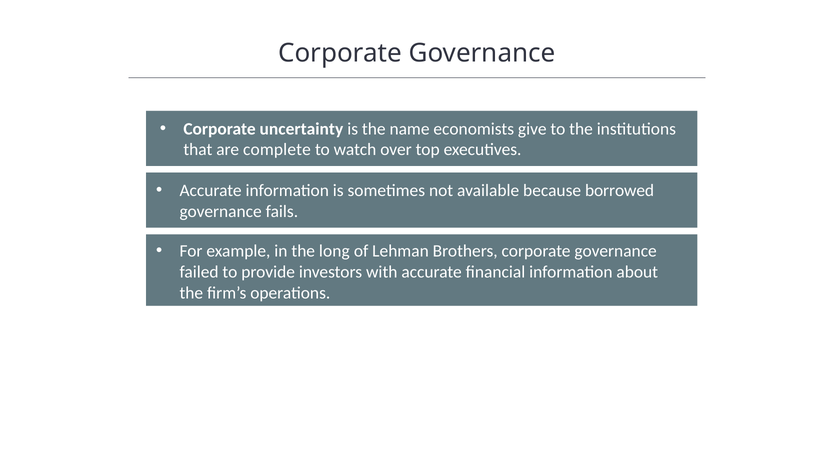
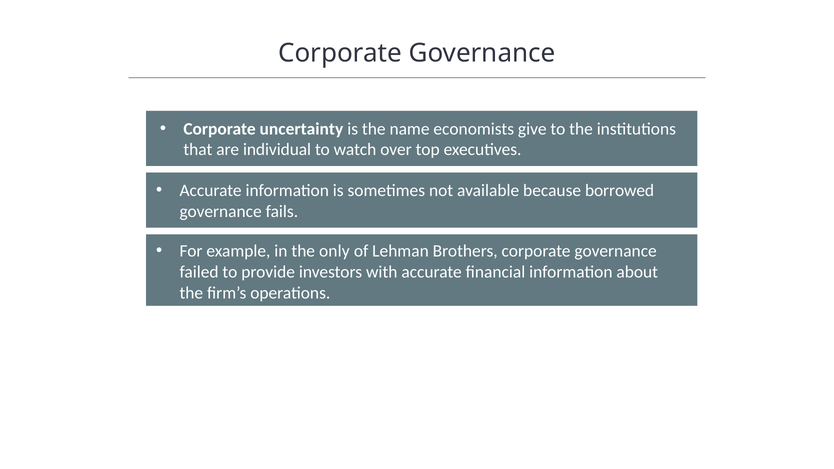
complete: complete -> individual
long: long -> only
